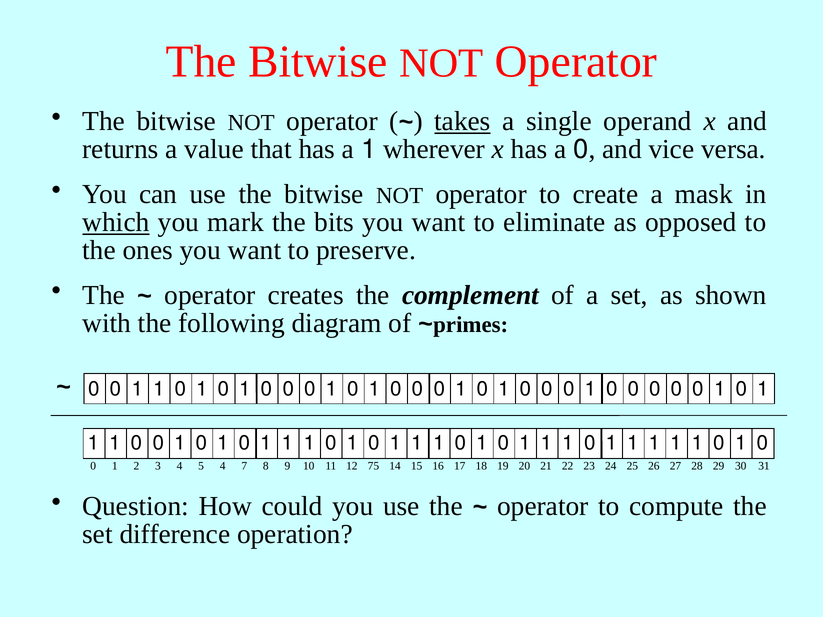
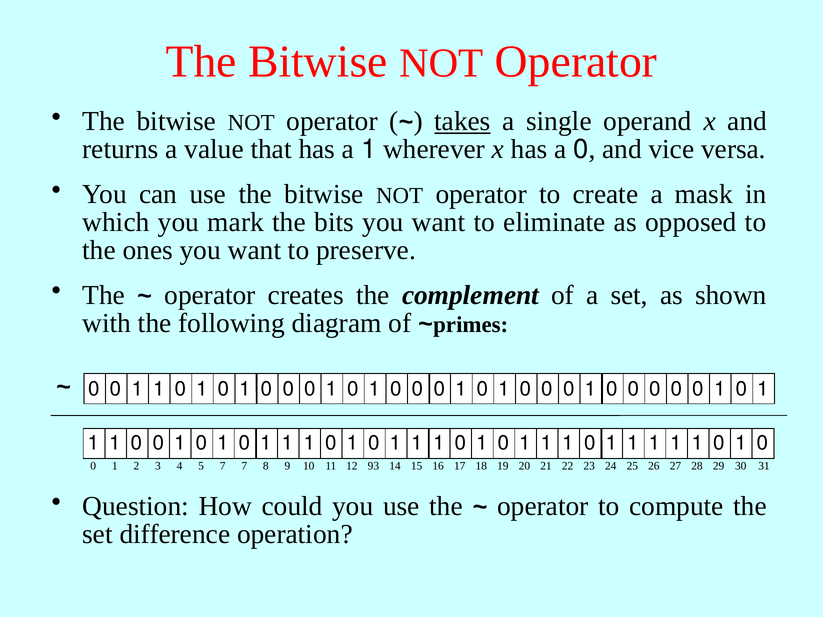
which underline: present -> none
5 4: 4 -> 7
75: 75 -> 93
